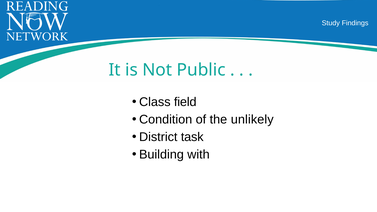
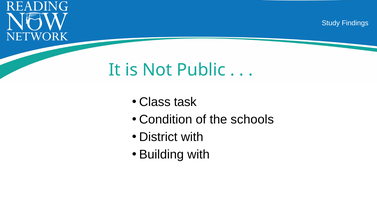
field: field -> task
unlikely: unlikely -> schools
District task: task -> with
